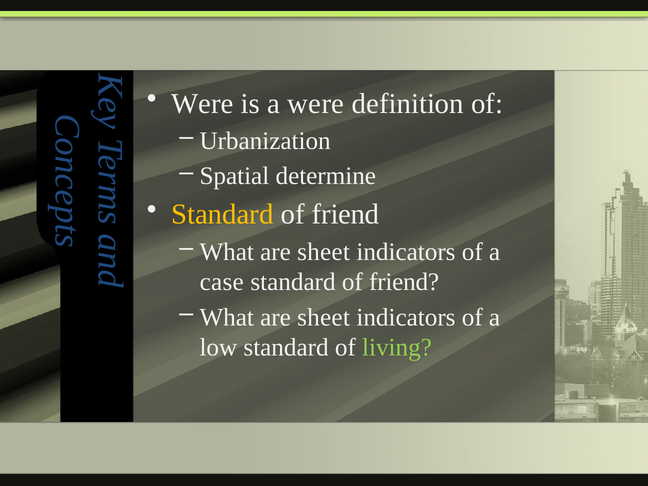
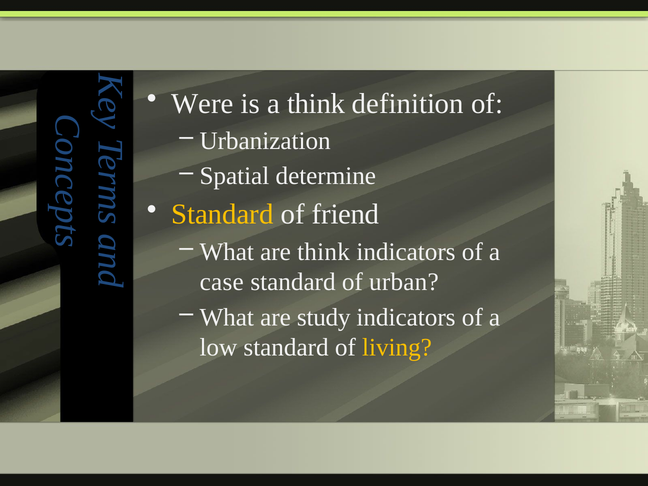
a were: were -> think
sheet at (324, 252): sheet -> think
friend at (404, 282): friend -> urban
sheet at (324, 317): sheet -> study
living colour: light green -> yellow
